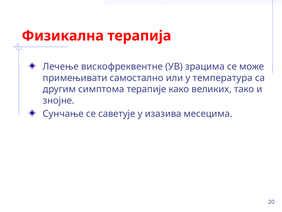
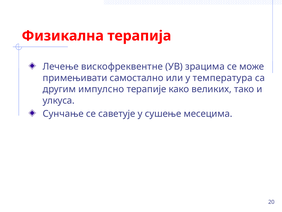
симптома: симптома -> импулсно
знојне: знојне -> улкуса
изазива: изазива -> сушење
